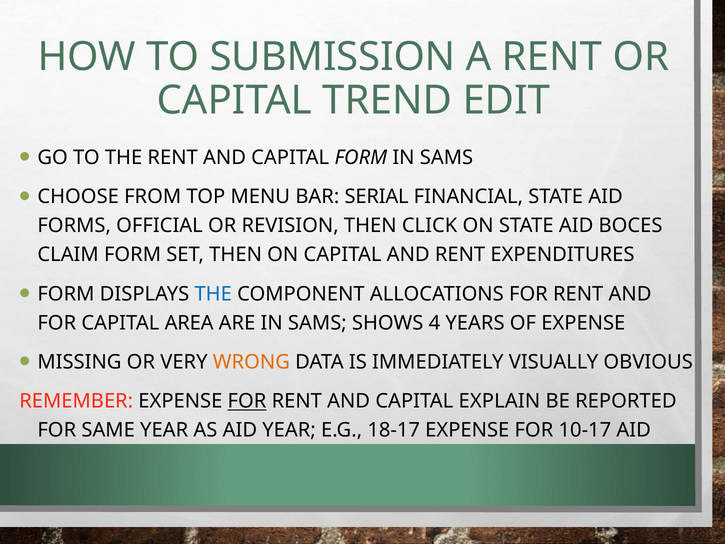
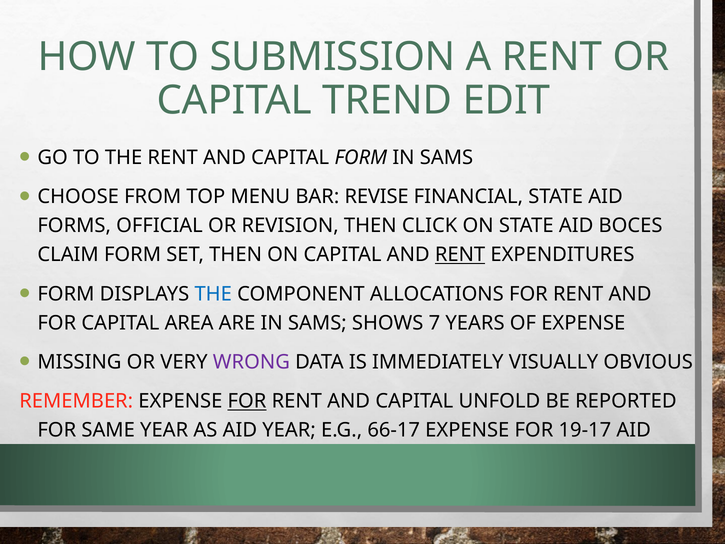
SERIAL: SERIAL -> REVISE
RENT at (460, 255) underline: none -> present
4: 4 -> 7
WRONG colour: orange -> purple
EXPLAIN: EXPLAIN -> UNFOLD
18-17: 18-17 -> 66-17
10-17: 10-17 -> 19-17
